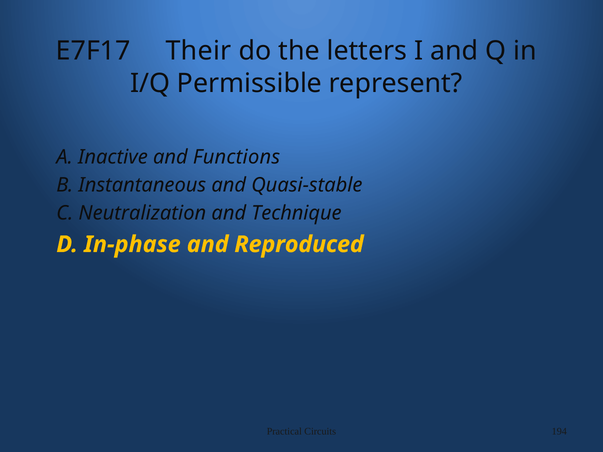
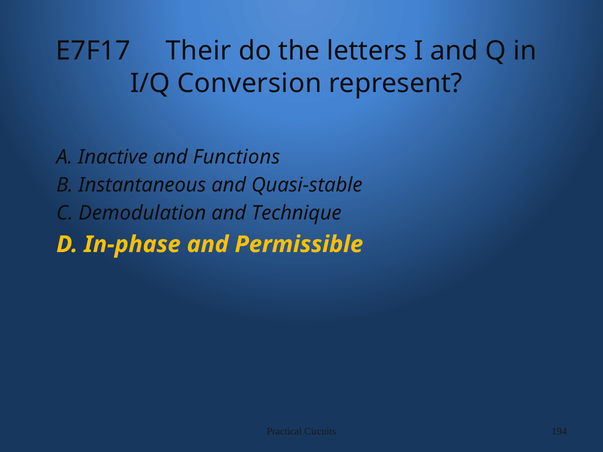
Permissible: Permissible -> Conversion
Neutralization: Neutralization -> Demodulation
Reproduced: Reproduced -> Permissible
